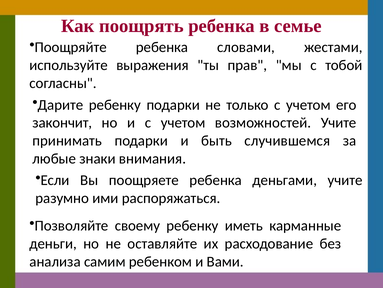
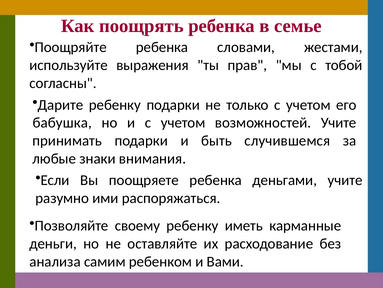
закончит: закончит -> бабушка
